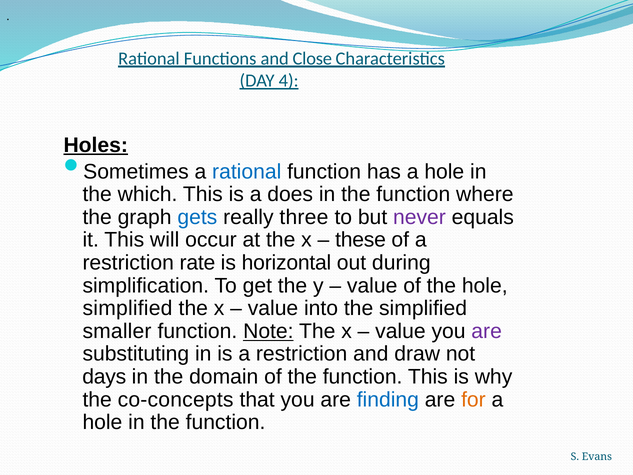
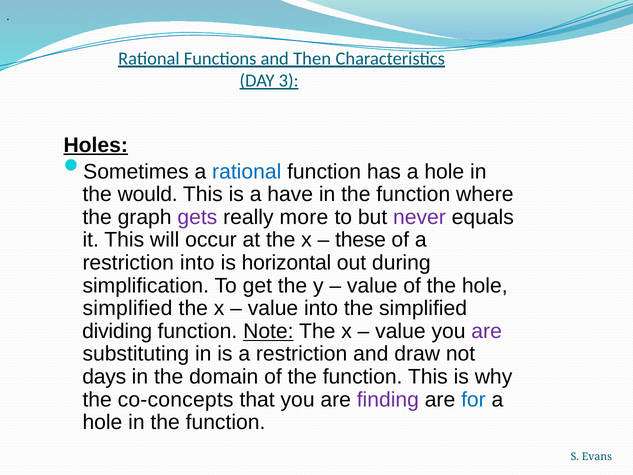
Close: Close -> Then
4: 4 -> 3
which: which -> would
does: does -> have
gets colour: blue -> purple
three: three -> more
restriction rate: rate -> into
smaller: smaller -> dividing
finding colour: blue -> purple
for colour: orange -> blue
